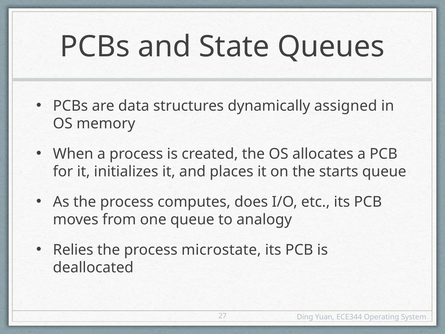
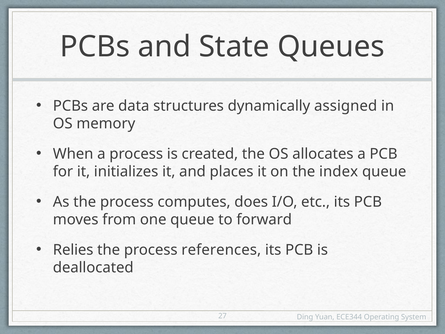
starts: starts -> index
analogy: analogy -> forward
microstate: microstate -> references
